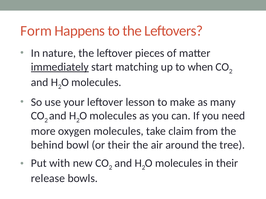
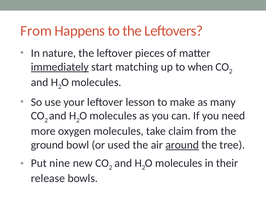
Form at (36, 31): Form -> From
behind: behind -> ground
or their: their -> used
around underline: none -> present
with: with -> nine
